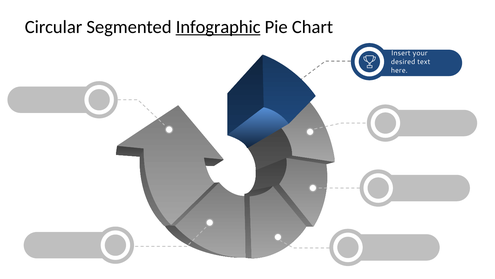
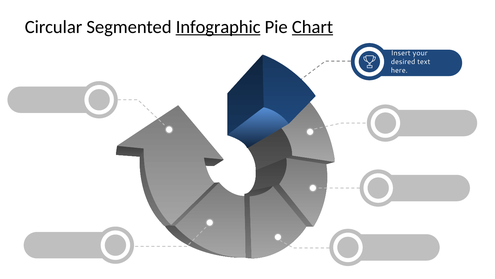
Chart underline: none -> present
